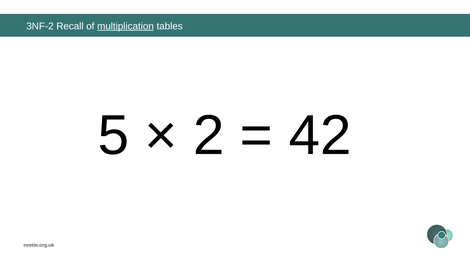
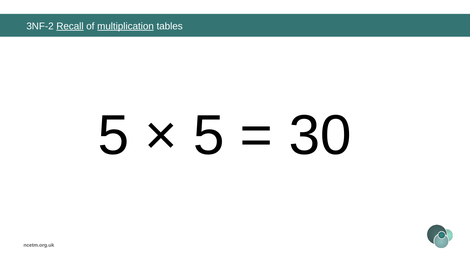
Recall underline: none -> present
2 at (209, 136): 2 -> 5
42: 42 -> 30
